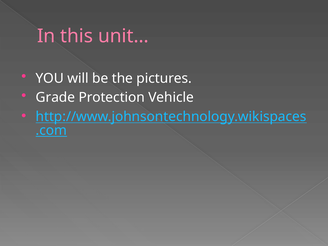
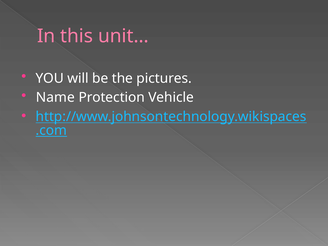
Grade: Grade -> Name
